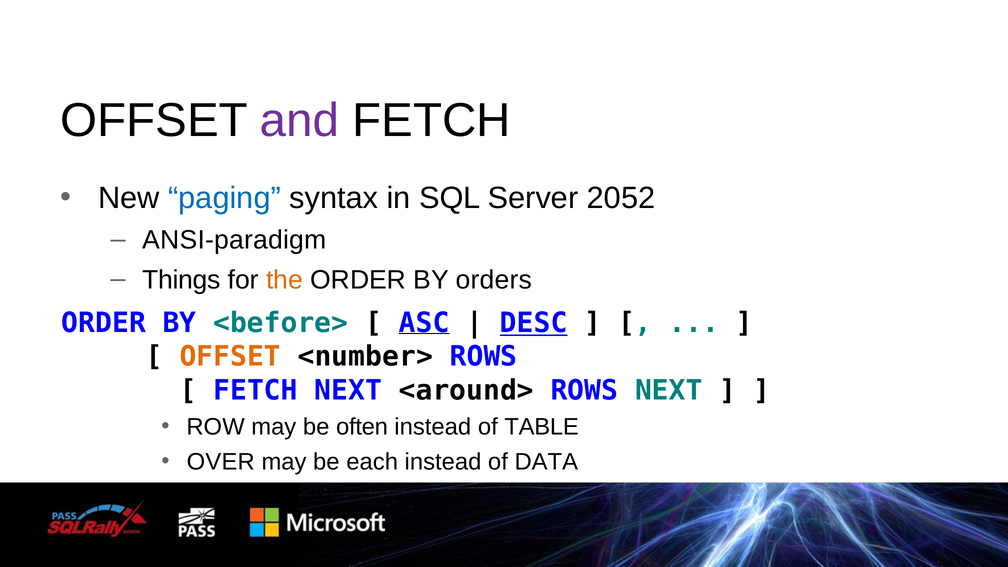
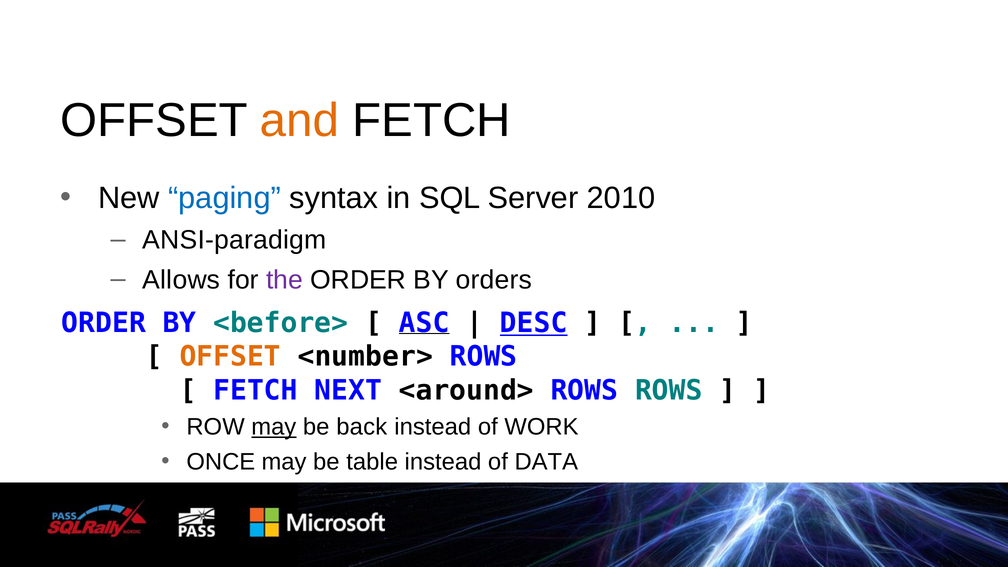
and colour: purple -> orange
2052: 2052 -> 2010
Things: Things -> Allows
the colour: orange -> purple
ROWS NEXT: NEXT -> ROWS
may at (274, 427) underline: none -> present
often: often -> back
TABLE: TABLE -> WORK
OVER: OVER -> ONCE
each: each -> table
